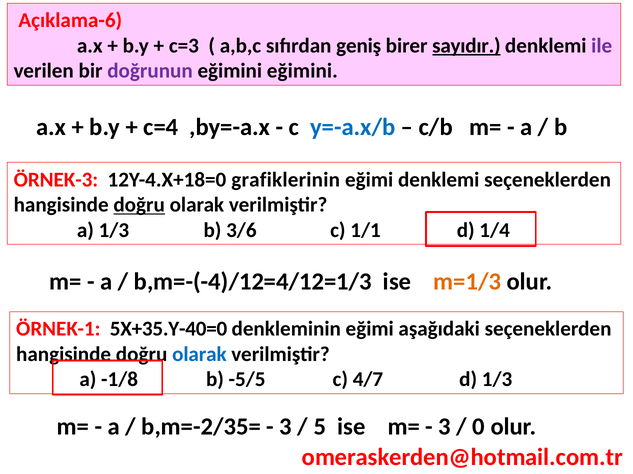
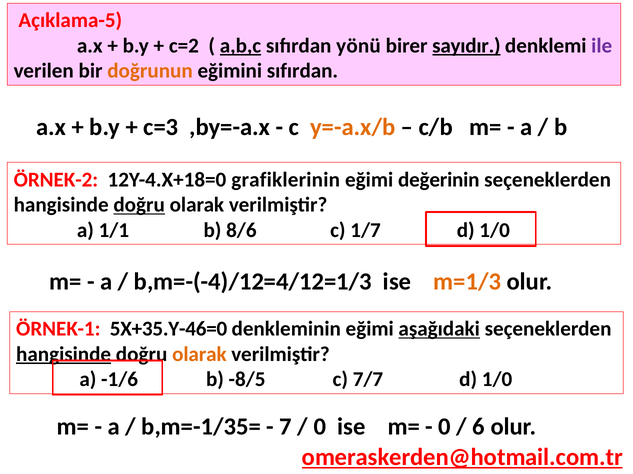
Açıklama-6: Açıklama-6 -> Açıklama-5
c=3: c=3 -> c=2
a,b,c underline: none -> present
geniş: geniş -> yönü
doğrunun colour: purple -> orange
eğimini eğimini: eğimini -> sıfırdan
c=4: c=4 -> c=3
y=-a.x/b colour: blue -> orange
ÖRNEK-3: ÖRNEK-3 -> ÖRNEK-2
eğimi denklemi: denklemi -> değerinin
a 1/3: 1/3 -> 1/1
3/6: 3/6 -> 8/6
1/1: 1/1 -> 1/7
1/4 at (495, 230): 1/4 -> 1/0
5X+35.Y-40=0: 5X+35.Y-40=0 -> 5X+35.Y-46=0
aşağıdaki underline: none -> present
hangisinde at (64, 355) underline: none -> present
olarak at (199, 355) colour: blue -> orange
-1/8: -1/8 -> -1/6
-5/5: -5/5 -> -8/5
4/7: 4/7 -> 7/7
1/3 at (497, 380): 1/3 -> 1/0
b,m=-2/35=: b,m=-2/35= -> b,m=-1/35=
3 at (286, 427): 3 -> 7
5 at (320, 427): 5 -> 0
3 at (445, 427): 3 -> 0
0: 0 -> 6
omeraskerden@hotmail.com.tr underline: none -> present
